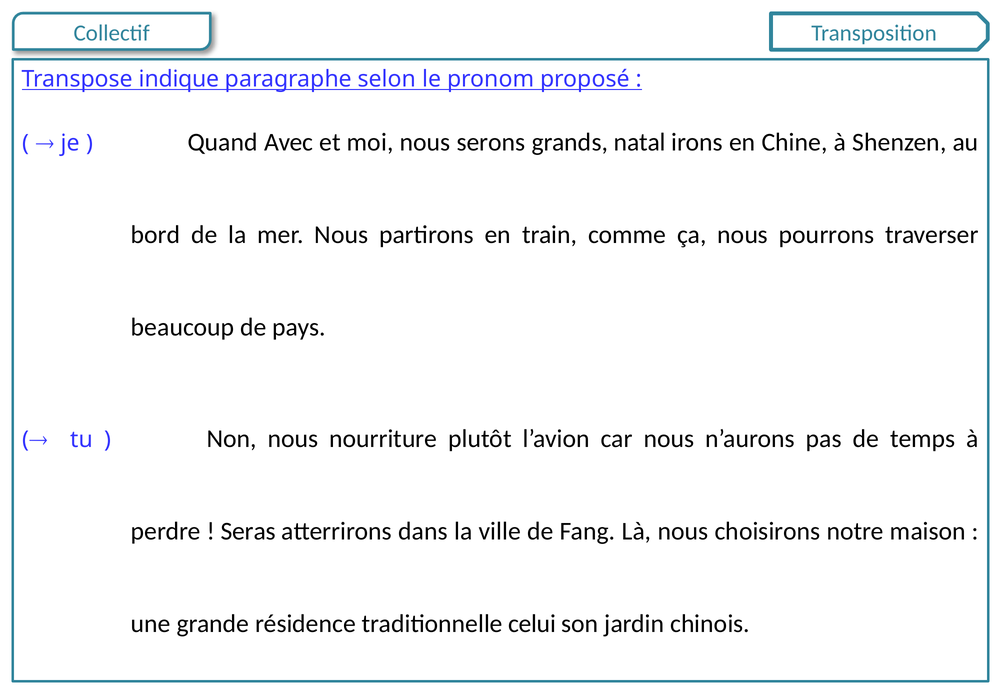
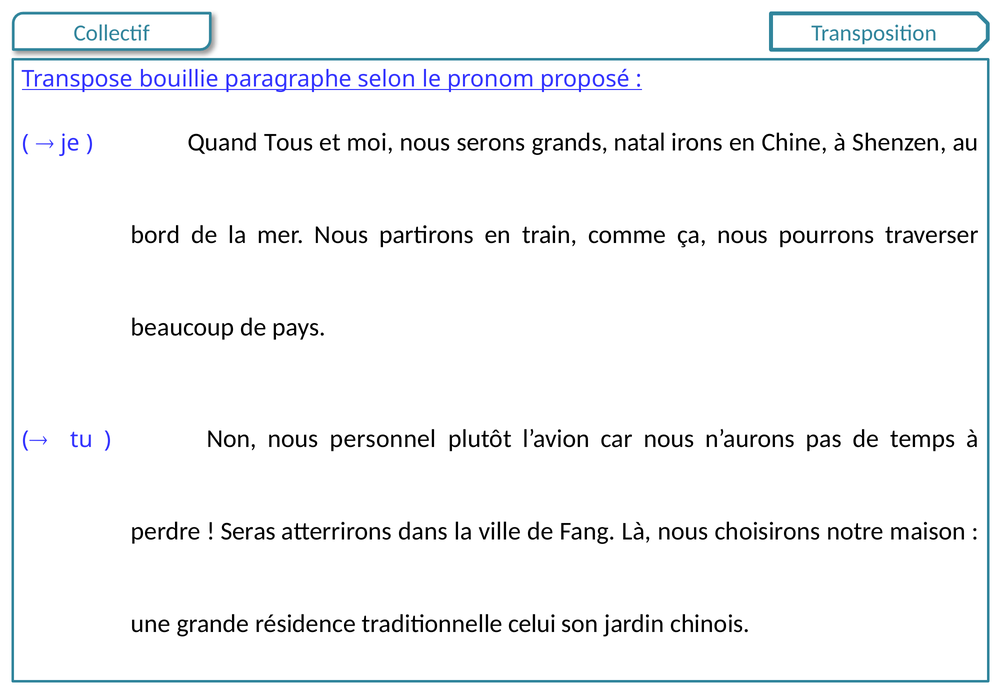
indique: indique -> bouillie
Avec: Avec -> Tous
nourriture: nourriture -> personnel
